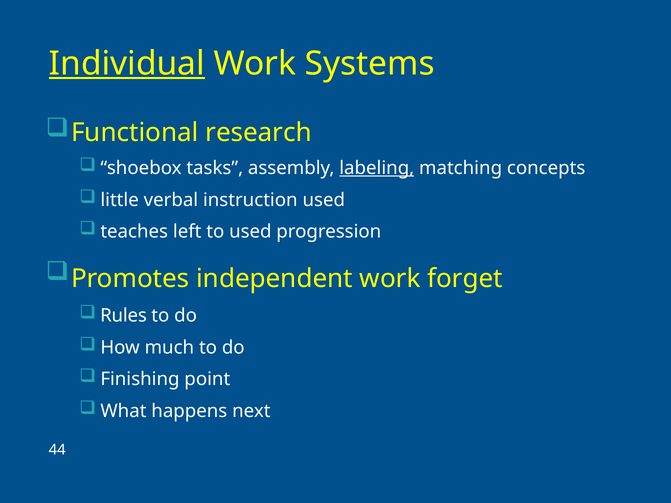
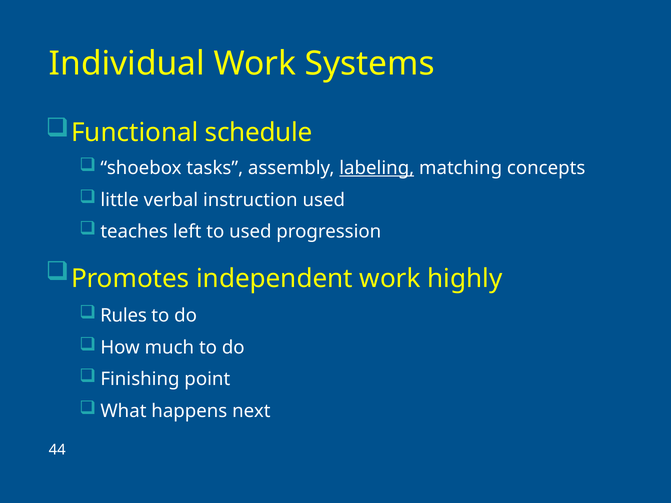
Individual underline: present -> none
research: research -> schedule
forget: forget -> highly
